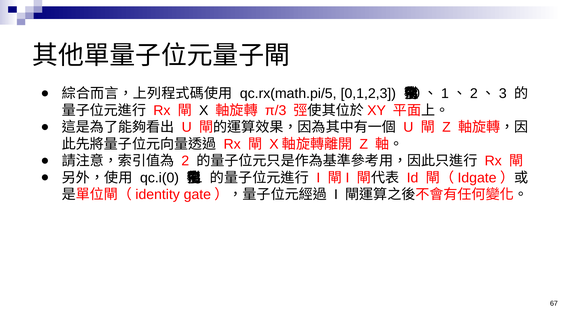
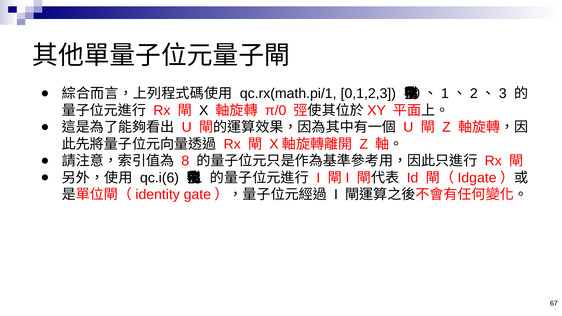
qc.rx(math.pi/5: qc.rx(math.pi/5 -> qc.rx(math.pi/1
π/3: π/3 -> π/0
2: 2 -> 8
qc.i(0: qc.i(0 -> qc.i(6
